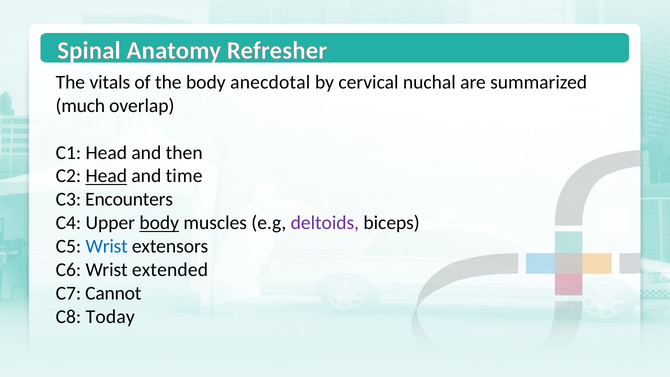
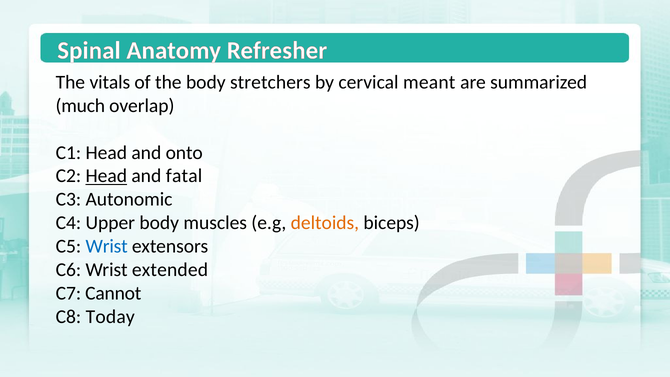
anecdotal: anecdotal -> stretchers
nuchal: nuchal -> meant
then: then -> onto
time: time -> fatal
Encounters: Encounters -> Autonomic
body at (159, 223) underline: present -> none
deltoids colour: purple -> orange
